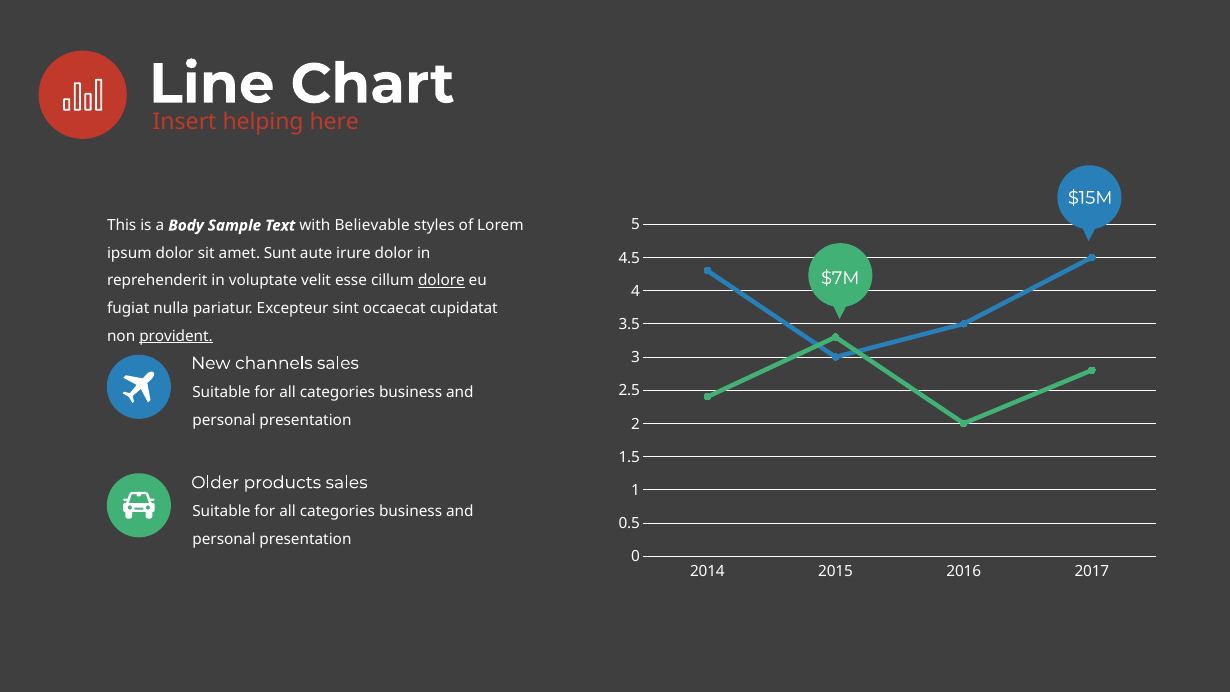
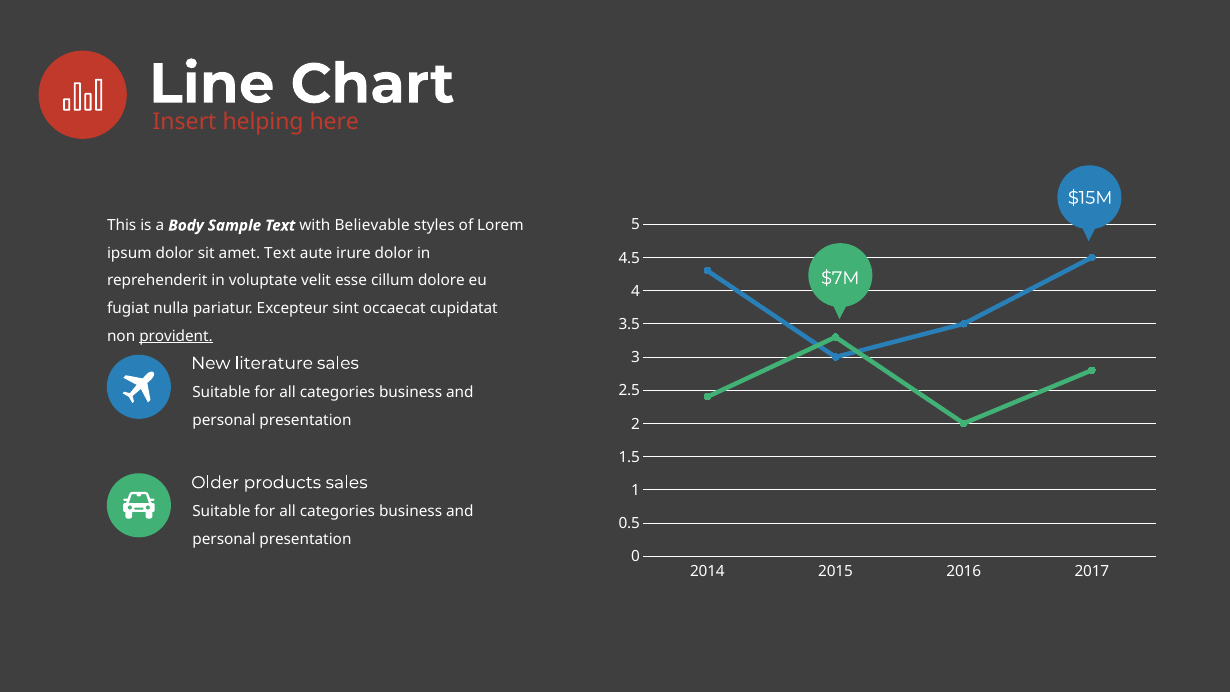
amet Sunt: Sunt -> Text
dolore underline: present -> none
channels: channels -> literature
